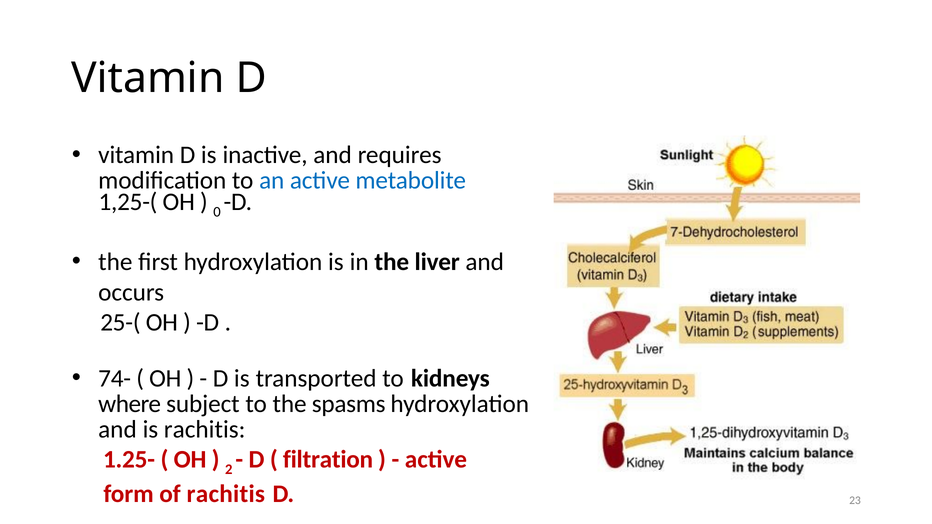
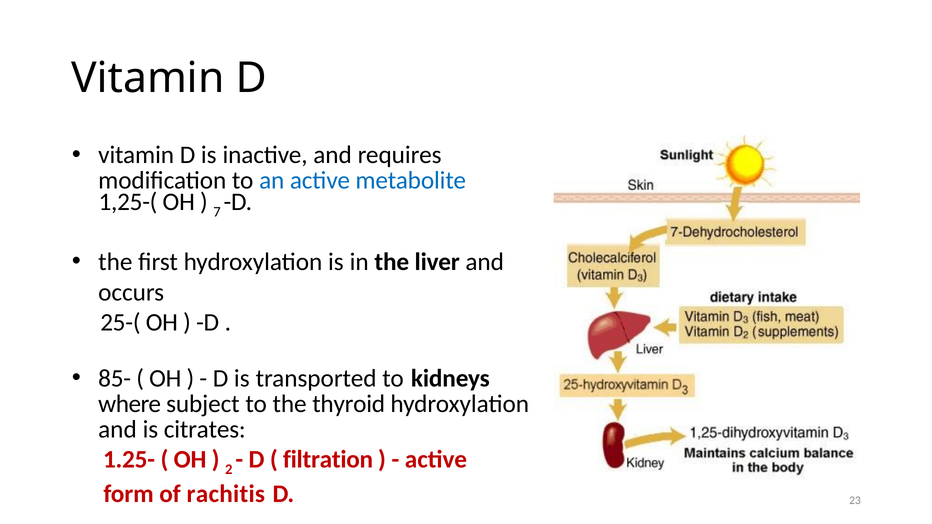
0: 0 -> 7
74-: 74- -> 85-
spasms: spasms -> thyroid
is rachitis: rachitis -> citrates
